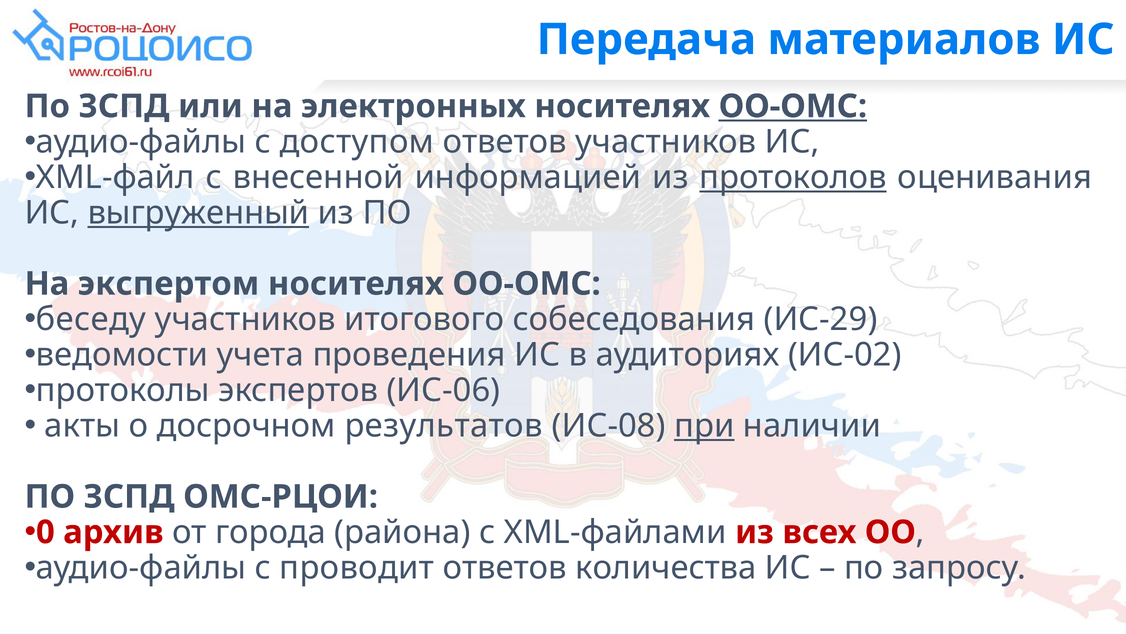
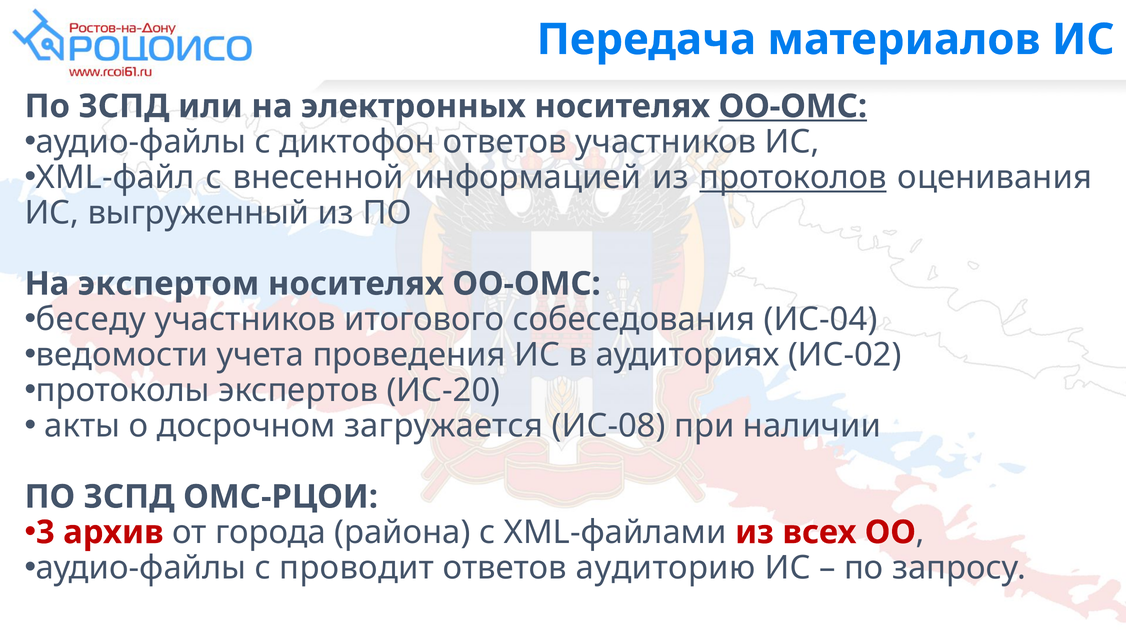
доступом: доступом -> диктофон
выгруженный underline: present -> none
ИС-29: ИС-29 -> ИС-04
ИС-06: ИС-06 -> ИС-20
результатов: результатов -> загружается
при underline: present -> none
0: 0 -> 3
количества: количества -> аудиторию
